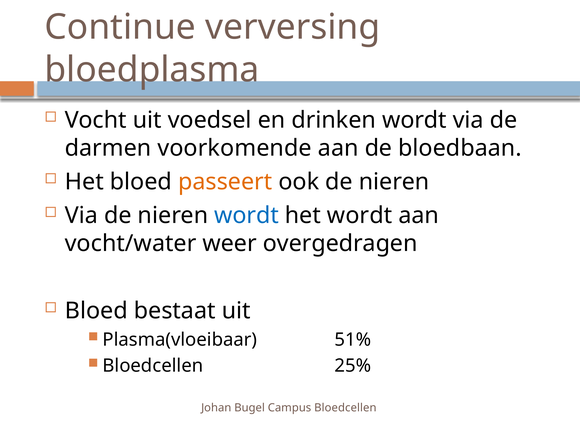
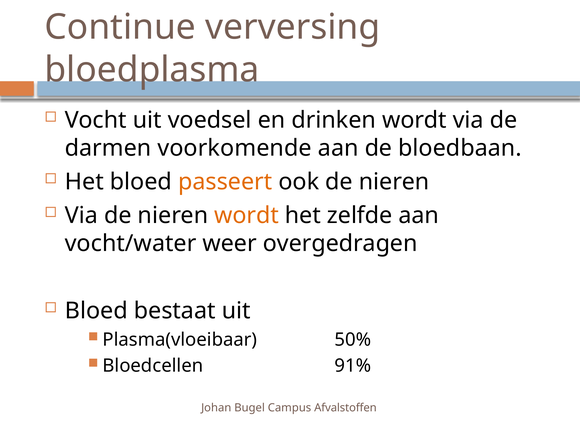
wordt at (247, 215) colour: blue -> orange
het wordt: wordt -> zelfde
51%: 51% -> 50%
25%: 25% -> 91%
Campus Bloedcellen: Bloedcellen -> Afvalstoffen
